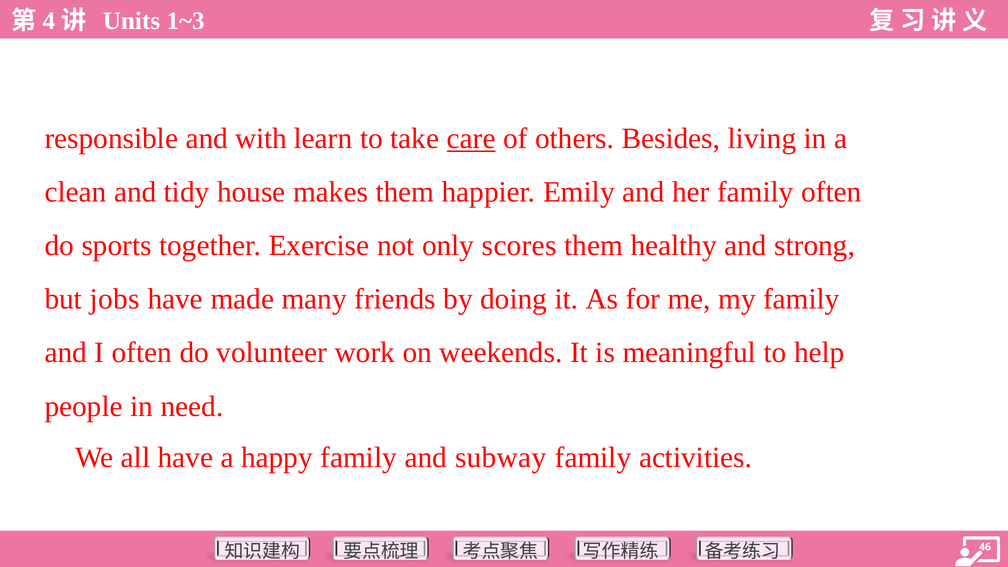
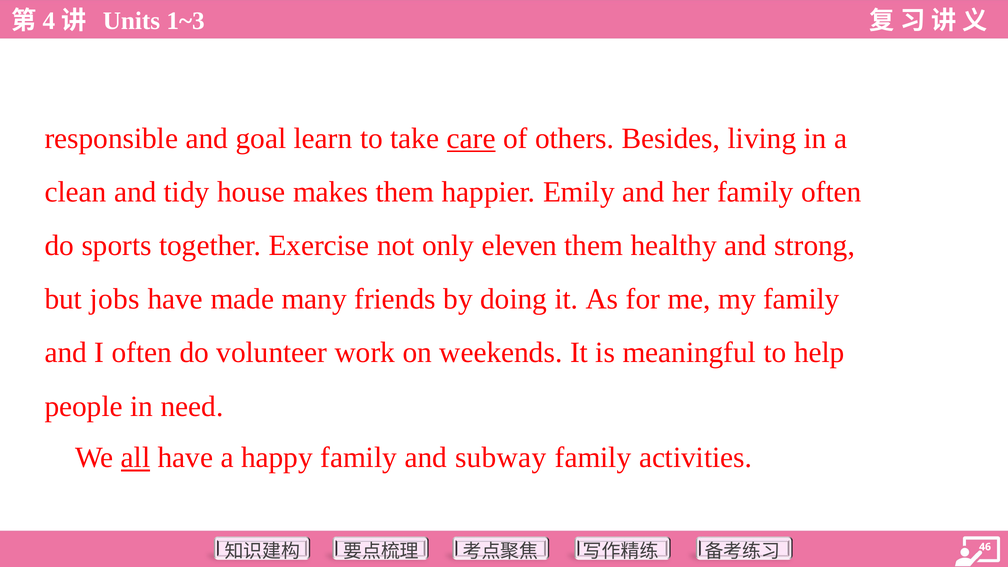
with: with -> goal
scores: scores -> eleven
all underline: none -> present
